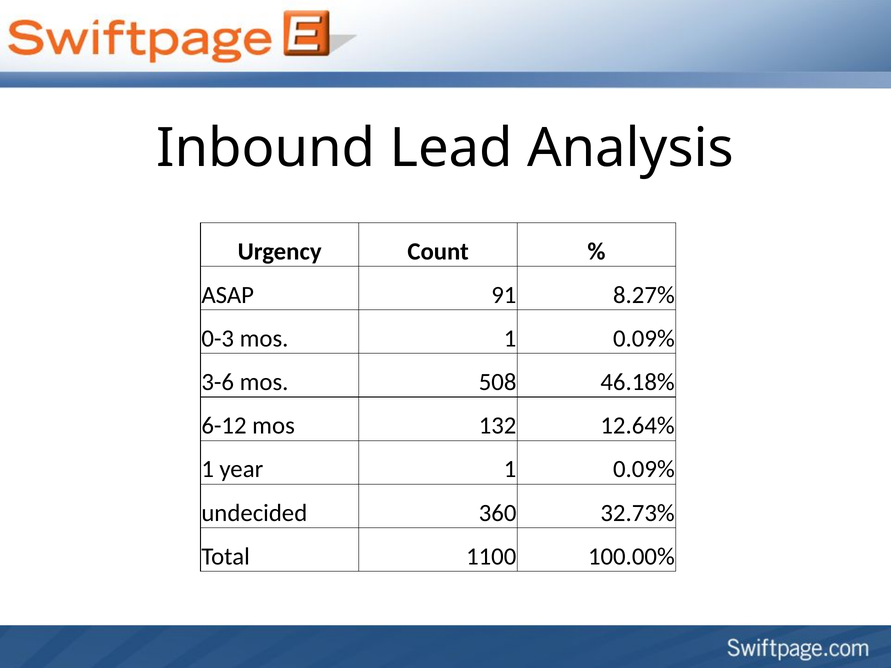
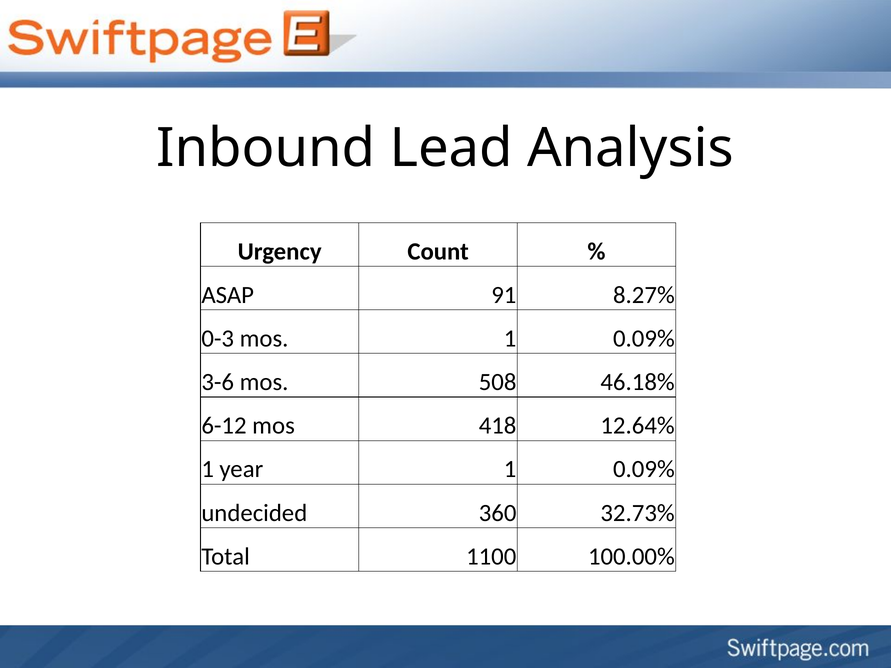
132: 132 -> 418
